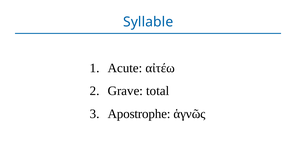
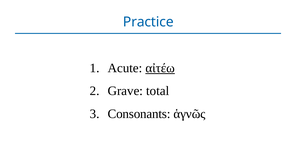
Syllable: Syllable -> Practice
αἰτέω underline: none -> present
Apostrophe: Apostrophe -> Consonants
